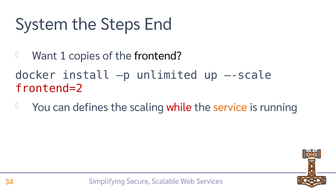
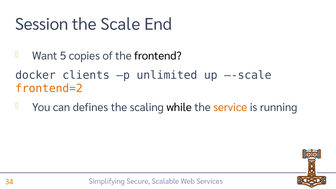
System: System -> Session
Steps: Steps -> Scale
1: 1 -> 5
install: install -> clients
frontend=2 colour: red -> orange
while colour: red -> black
